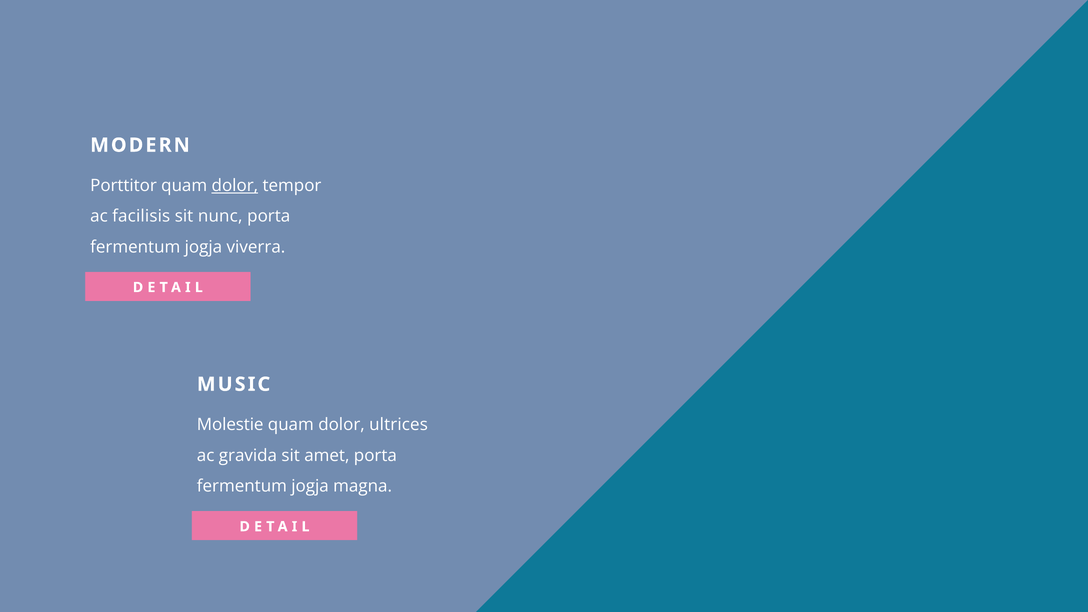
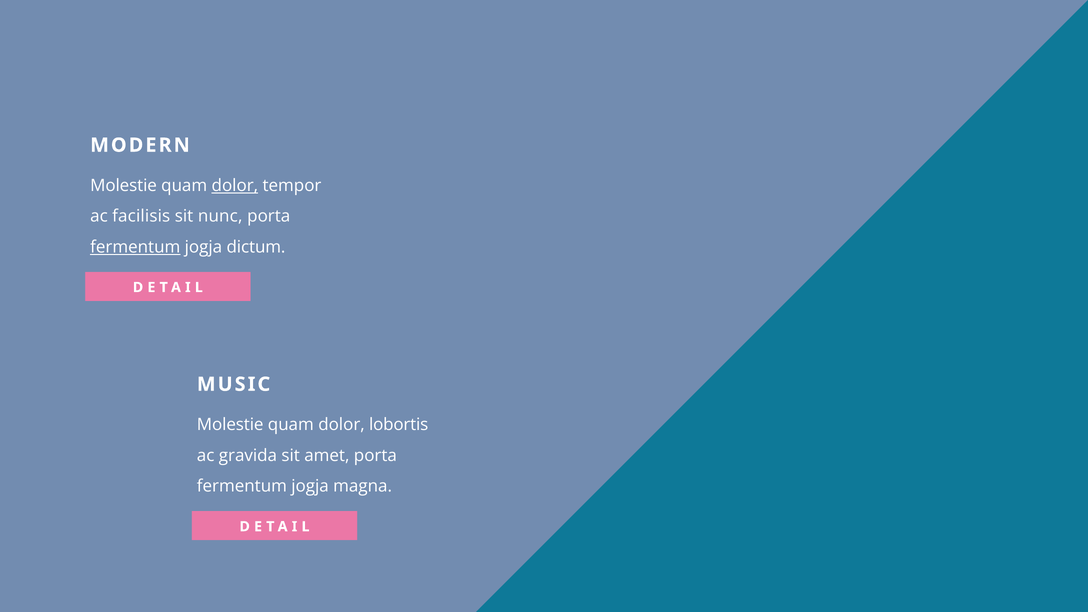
Porttitor at (124, 186): Porttitor -> Molestie
fermentum at (135, 247) underline: none -> present
viverra: viverra -> dictum
ultrices: ultrices -> lobortis
